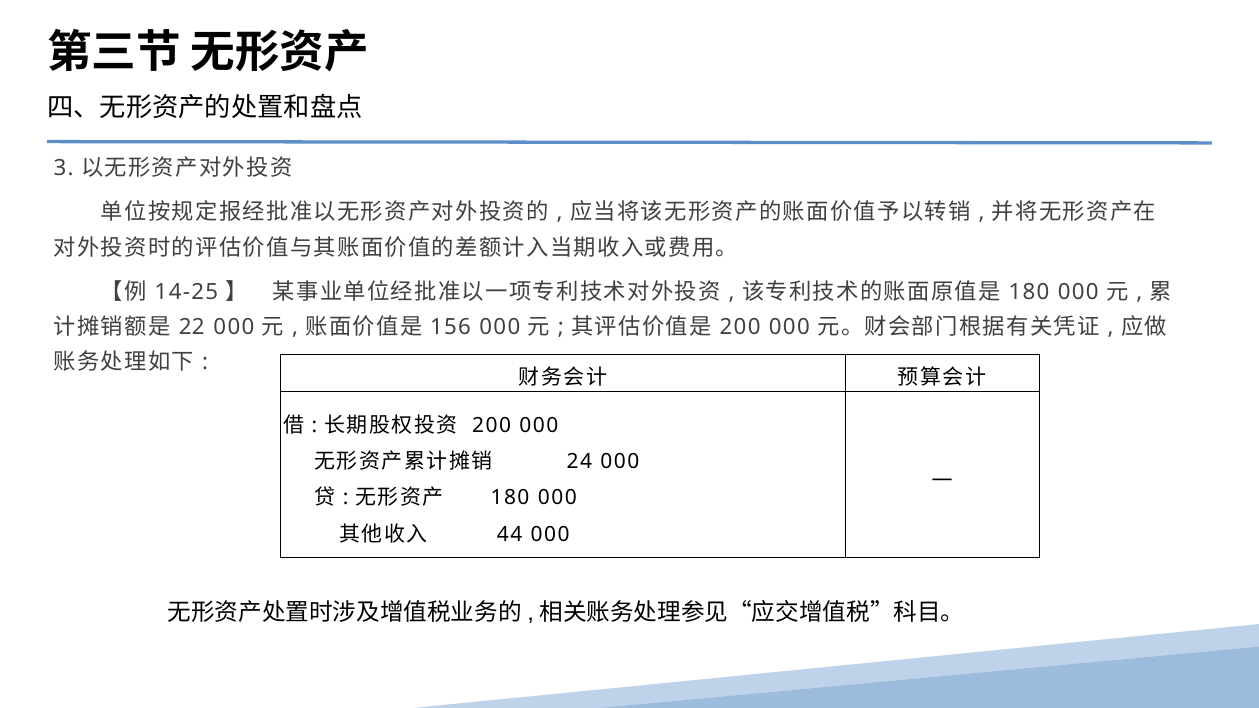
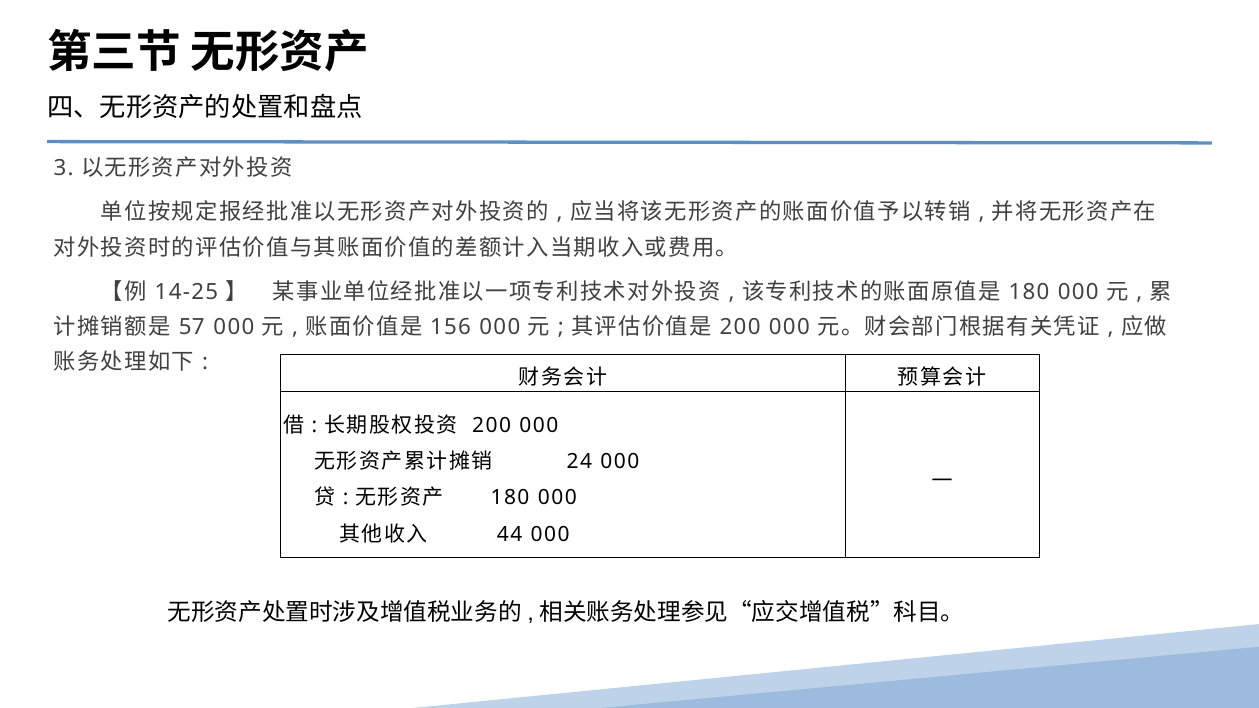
22: 22 -> 57
